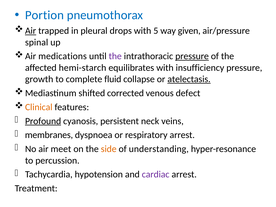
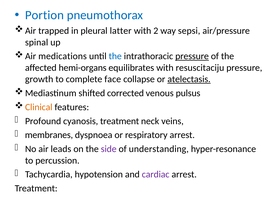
Air at (31, 31) underline: present -> none
drops: drops -> latter
5: 5 -> 2
given: given -> sepsi
the at (115, 56) colour: purple -> blue
hemi-starch: hemi-starch -> hemi-organs
insufficiency: insufficiency -> resuscitaciju
fluid: fluid -> face
defect: defect -> pulsus
Profound underline: present -> none
cyanosis persistent: persistent -> treatment
meet: meet -> leads
side colour: orange -> purple
